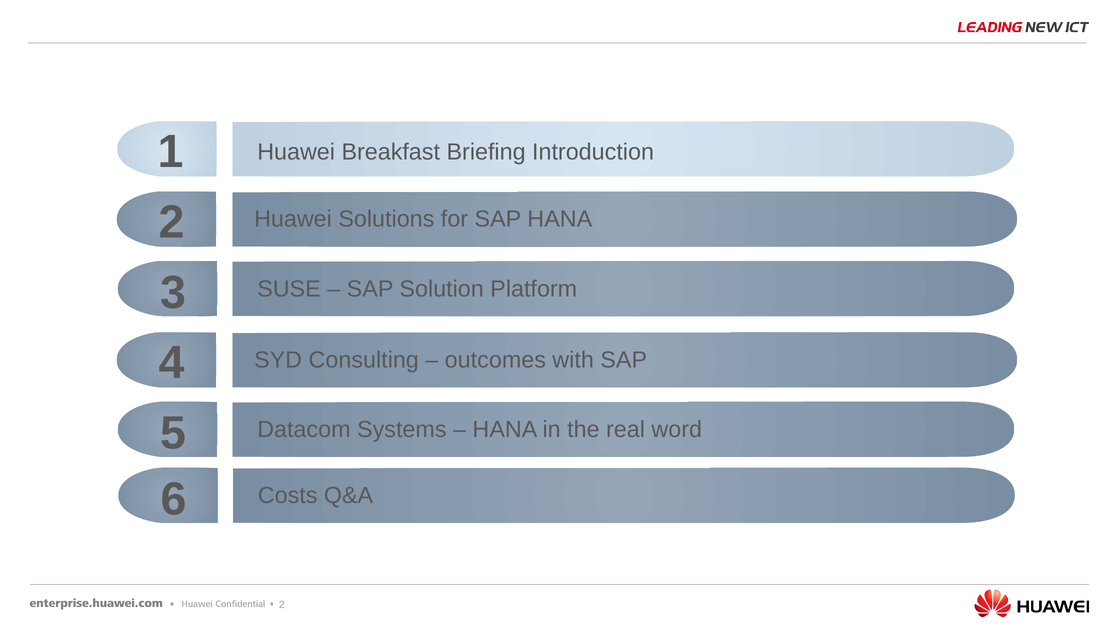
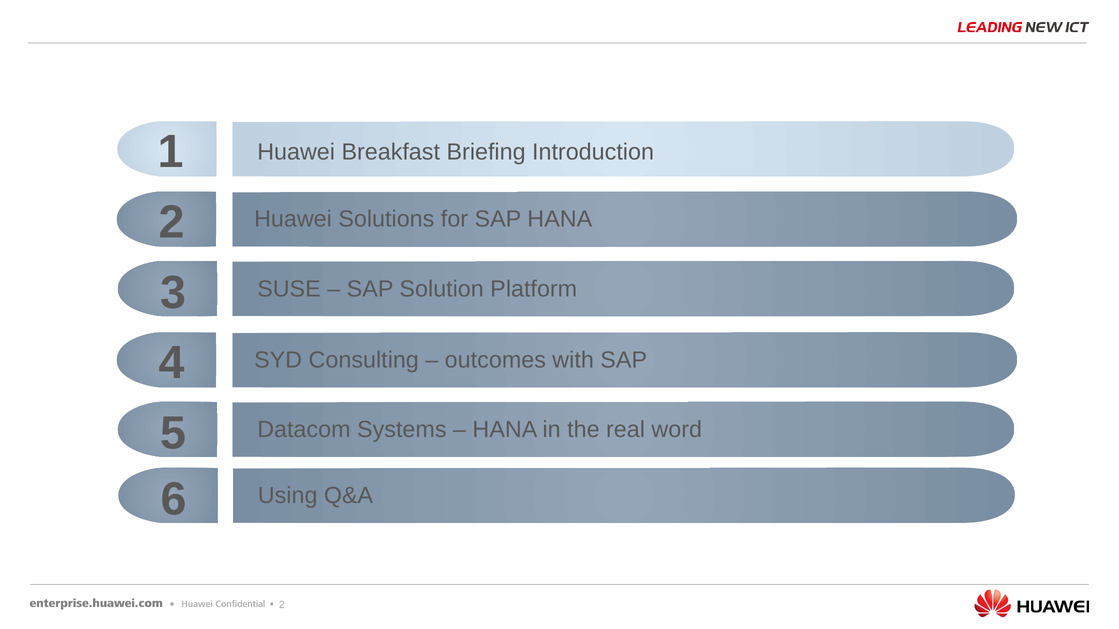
Costs: Costs -> Using
